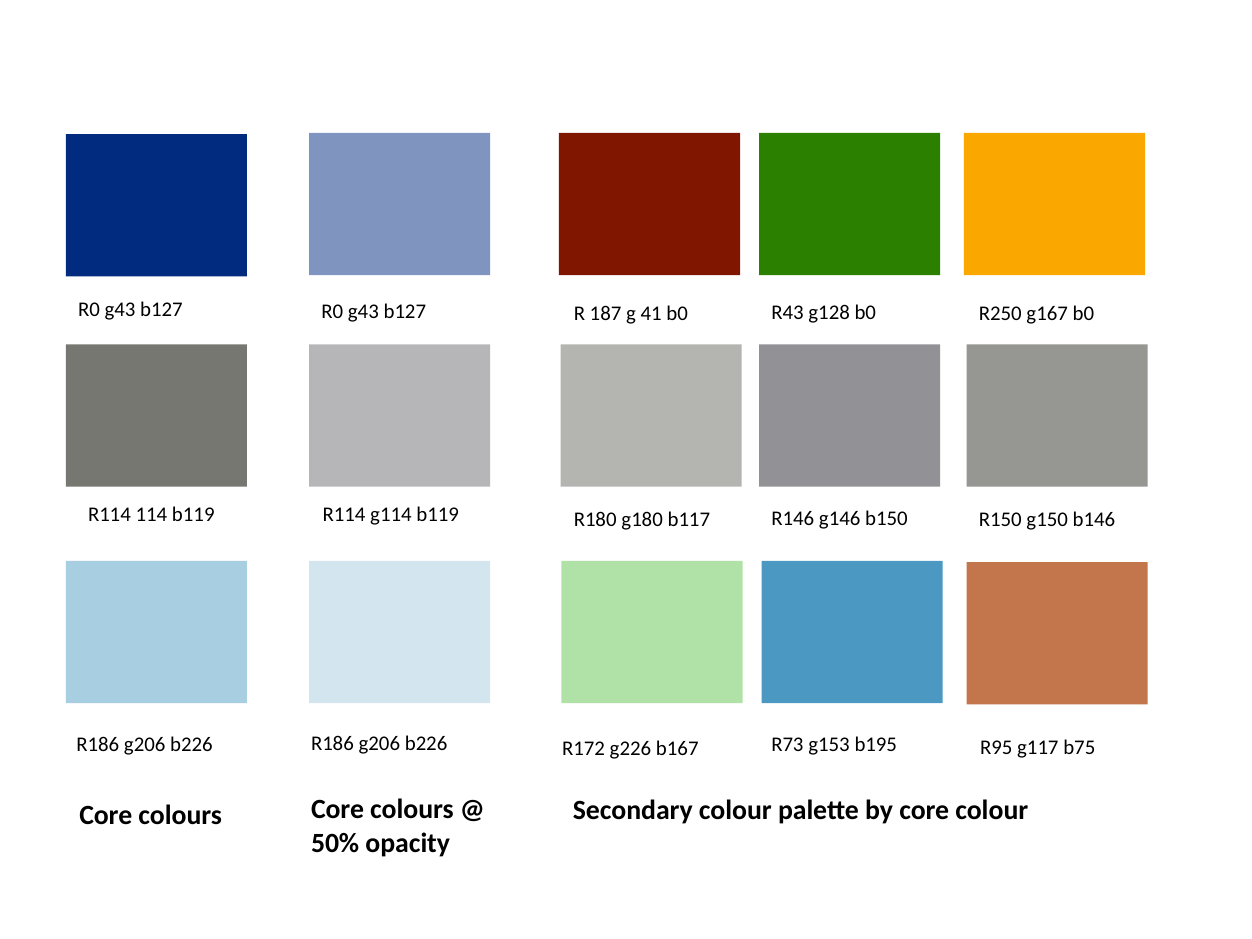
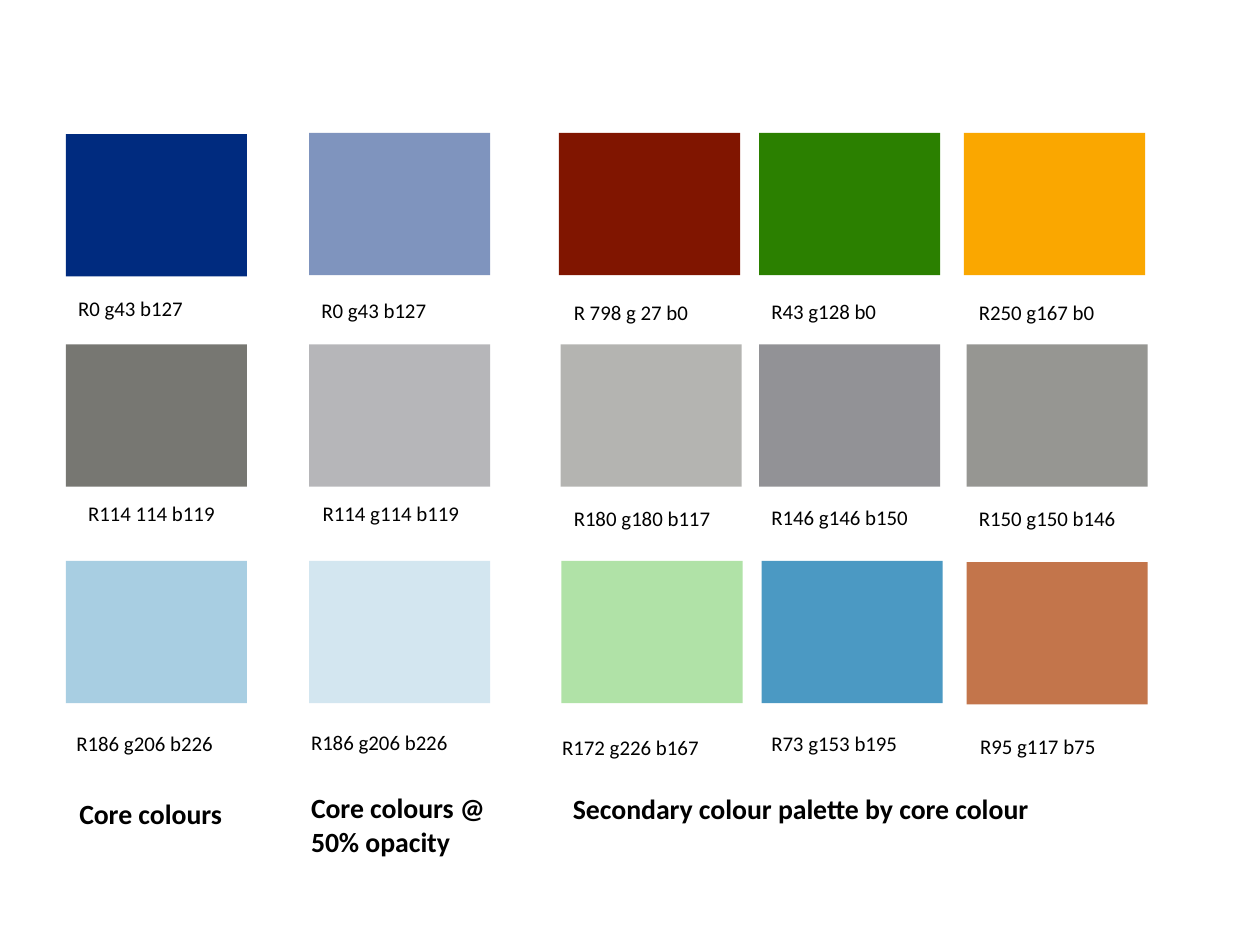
187: 187 -> 798
41: 41 -> 27
